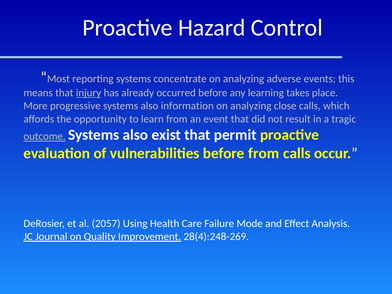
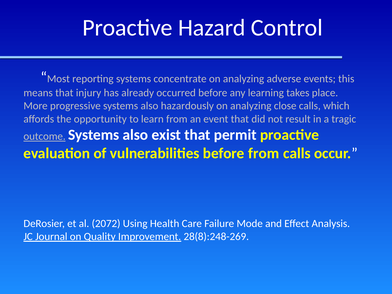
injury underline: present -> none
information: information -> hazardously
2057: 2057 -> 2072
28(4):248-269: 28(4):248-269 -> 28(8):248-269
